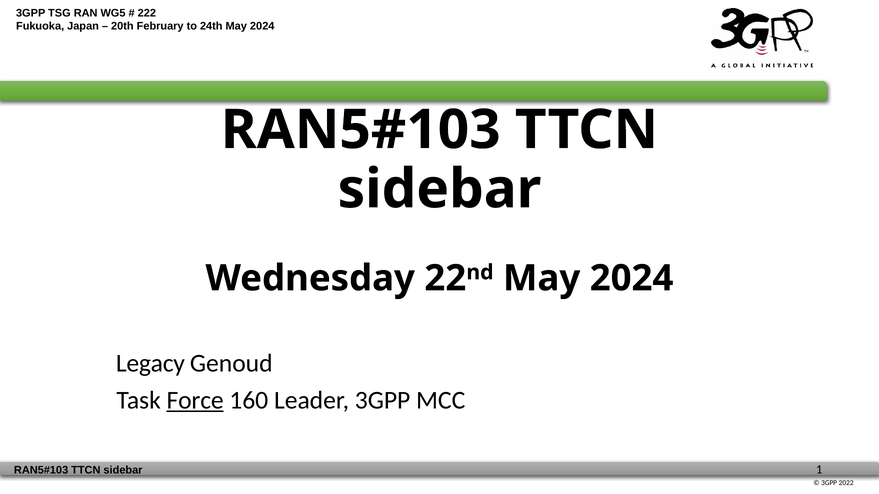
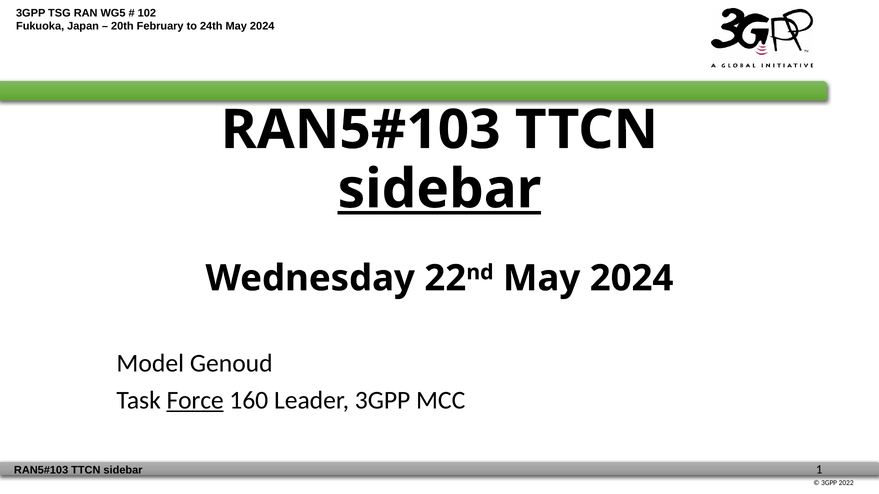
222: 222 -> 102
sidebar at (439, 189) underline: none -> present
Legacy: Legacy -> Model
